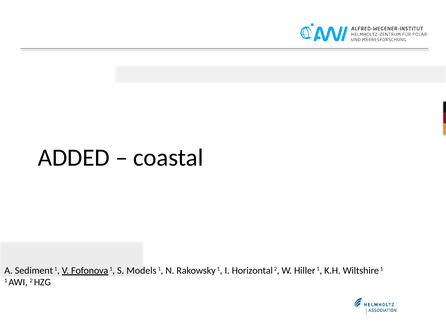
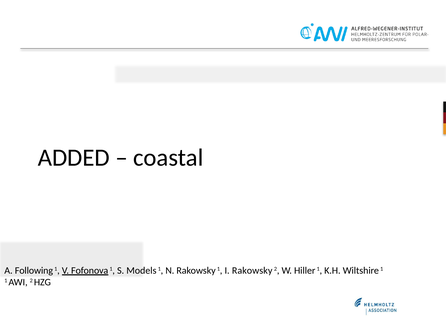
Sediment: Sediment -> Following
I Horizontal: Horizontal -> Rakowsky
